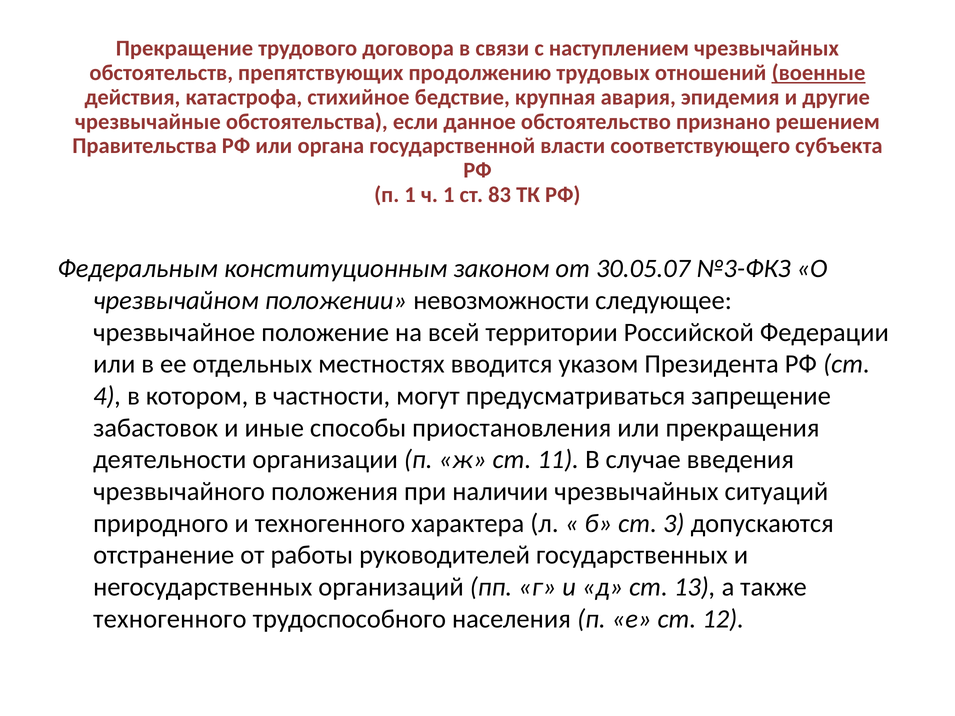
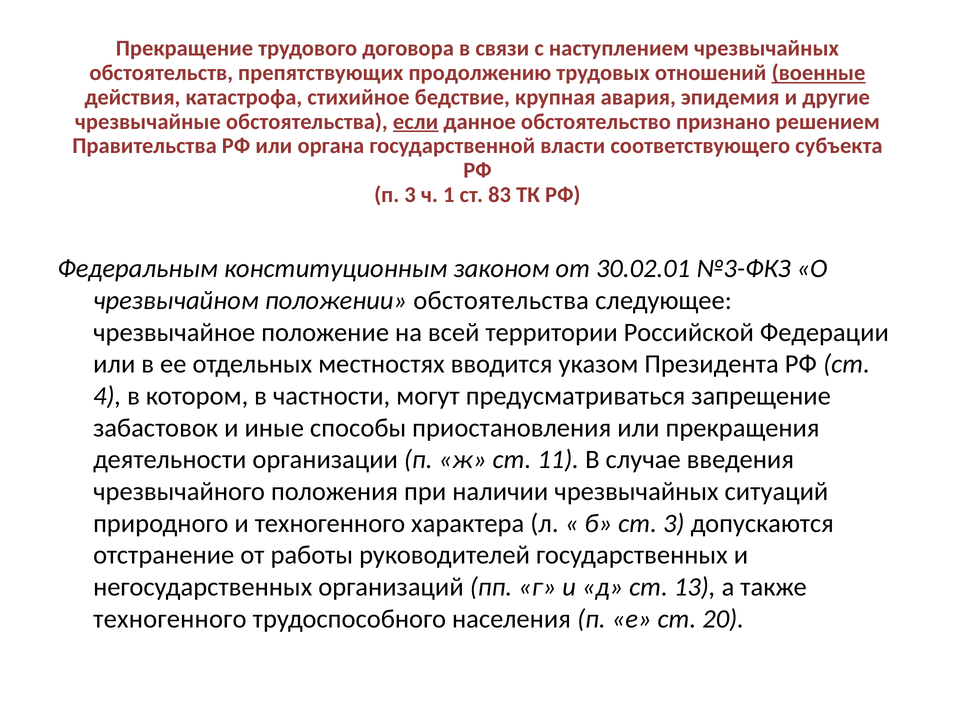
если underline: none -> present
п 1: 1 -> 3
30.05.07: 30.05.07 -> 30.02.01
положении невозможности: невозможности -> обстоятельства
12: 12 -> 20
